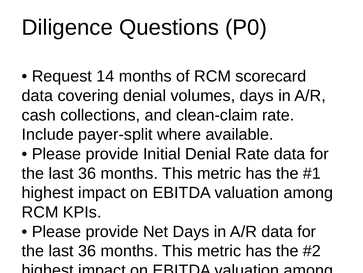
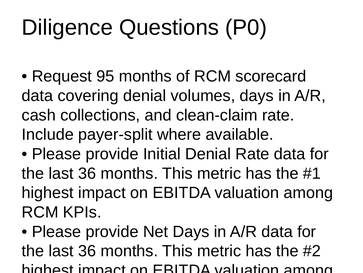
14: 14 -> 95
